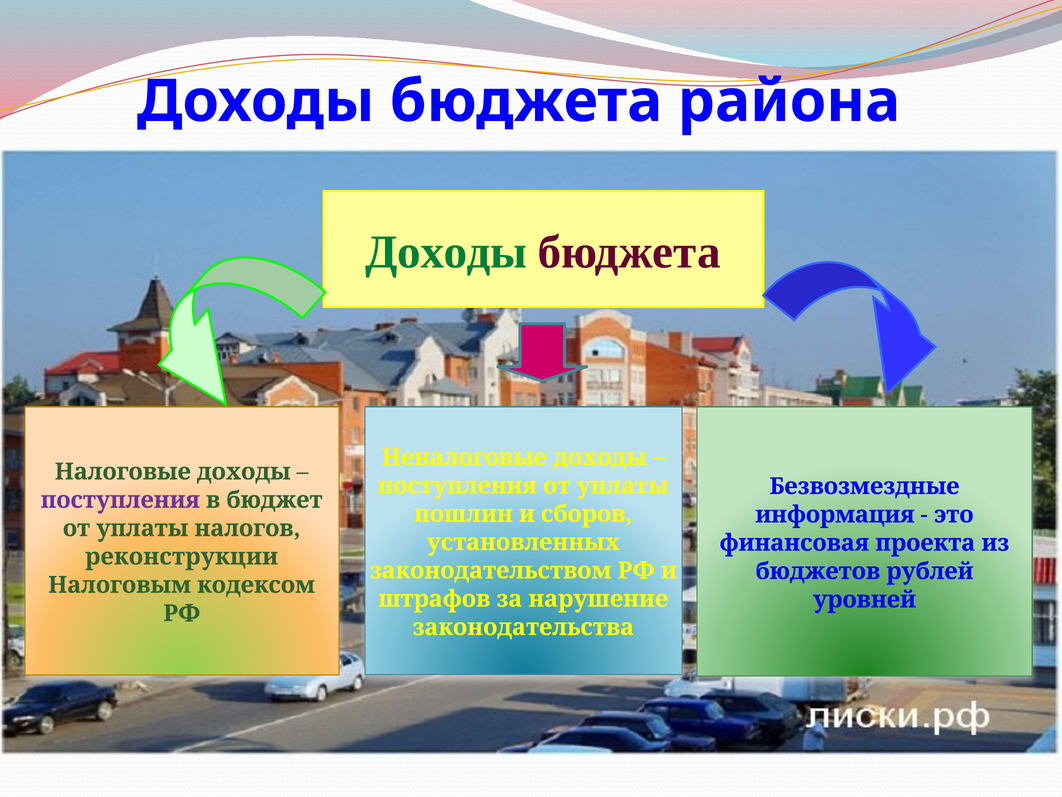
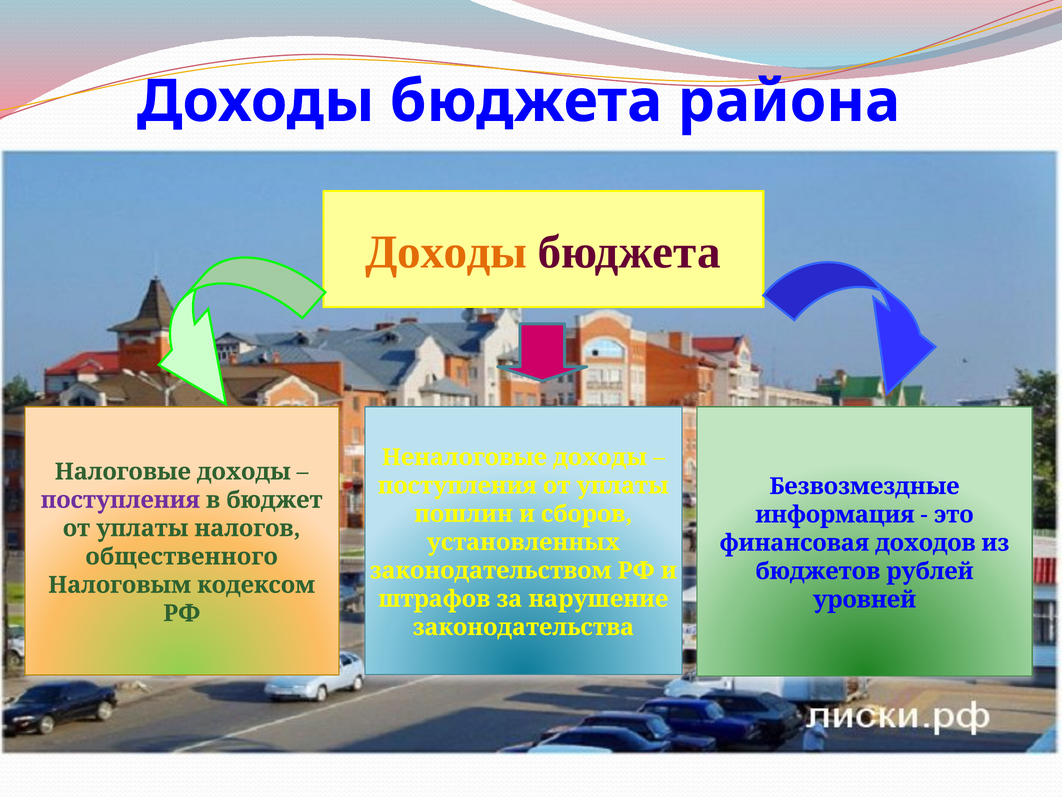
Доходы at (446, 252) colour: green -> orange
проекта: проекта -> доходов
реконструкции: реконструкции -> общественного
